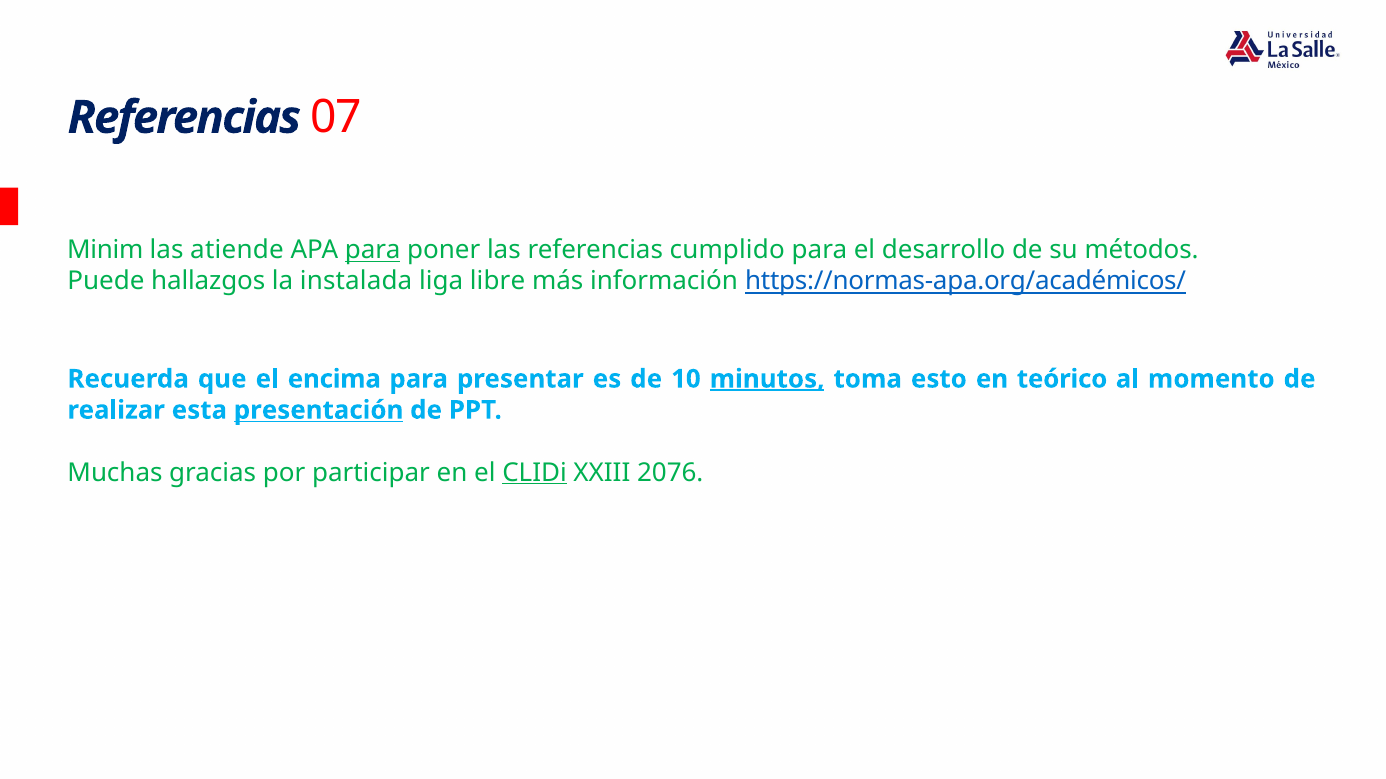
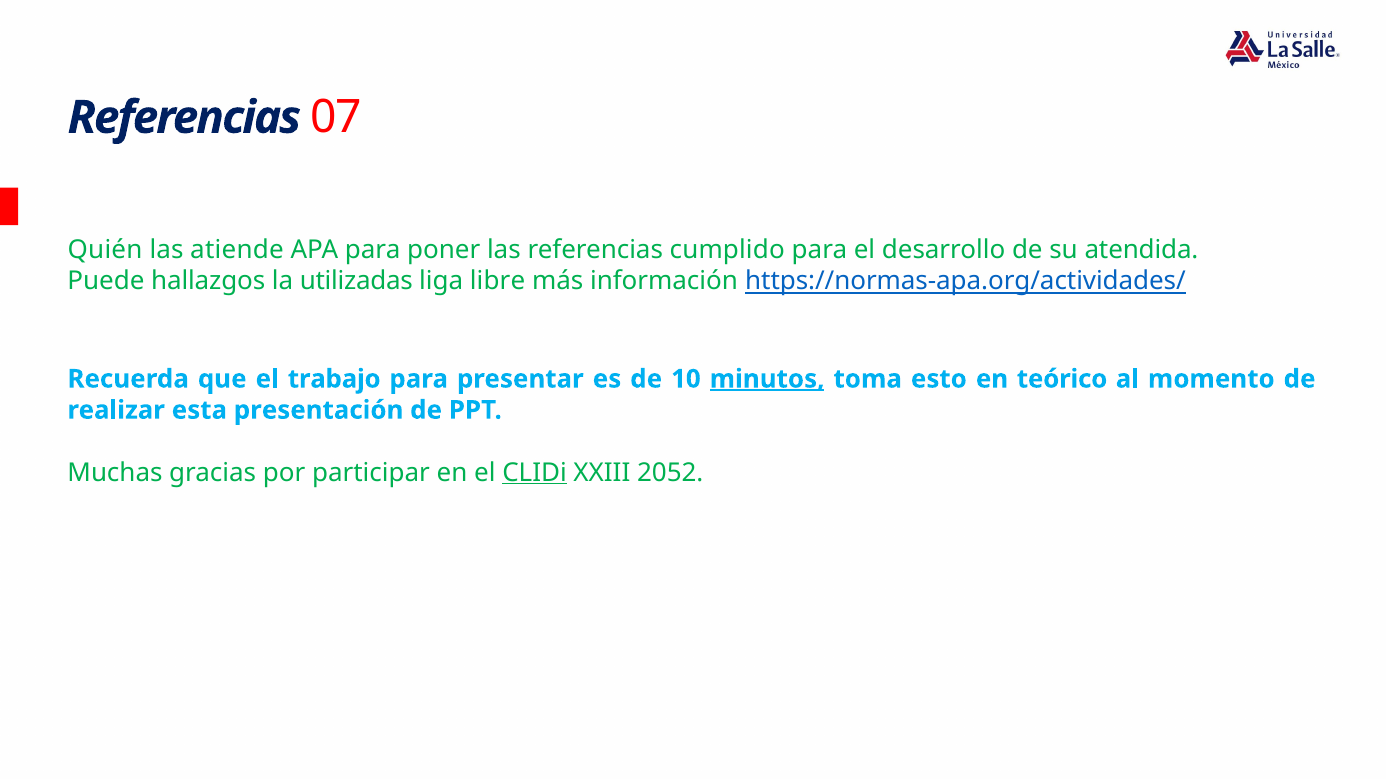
Minim: Minim -> Quién
para at (373, 250) underline: present -> none
métodos: métodos -> atendida
instalada: instalada -> utilizadas
https://normas-apa.org/académicos/: https://normas-apa.org/académicos/ -> https://normas-apa.org/actividades/
encima: encima -> trabajo
presentación underline: present -> none
2076: 2076 -> 2052
